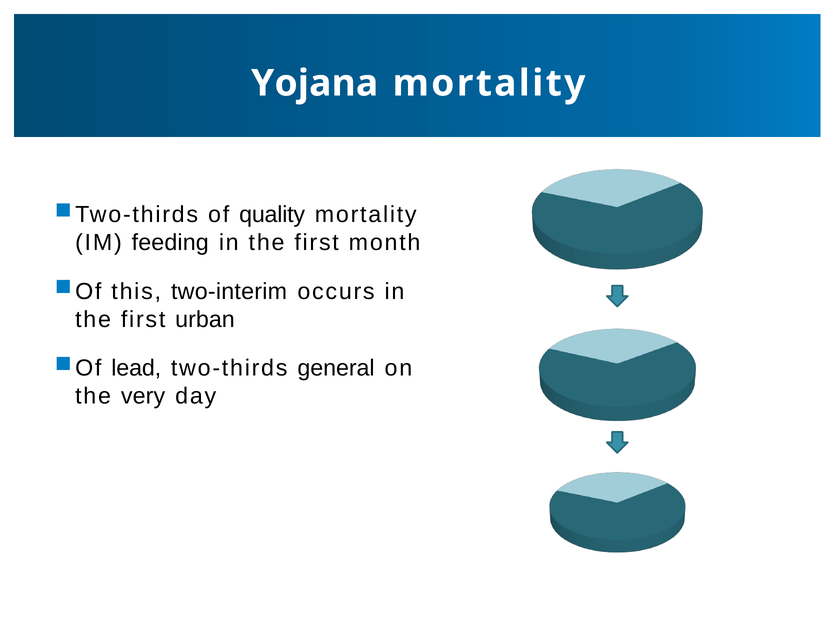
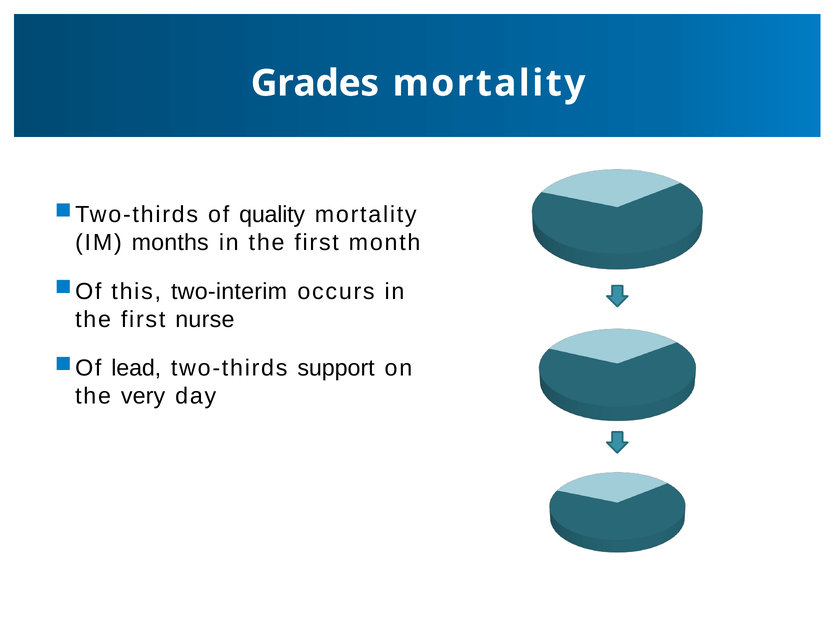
Yojana: Yojana -> Grades
feeding: feeding -> months
urban: urban -> nurse
general: general -> support
